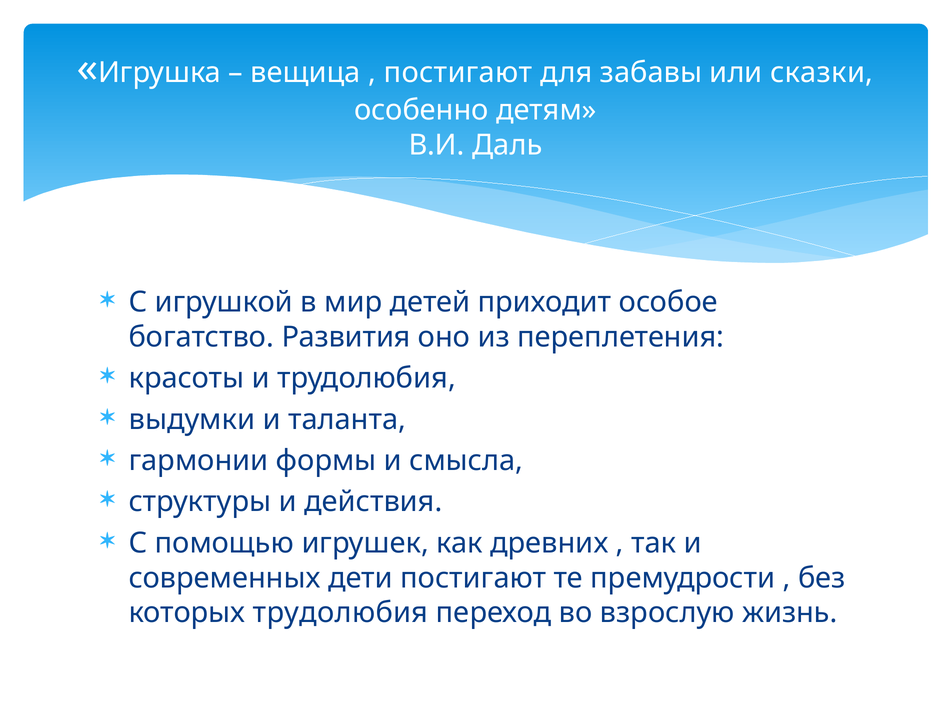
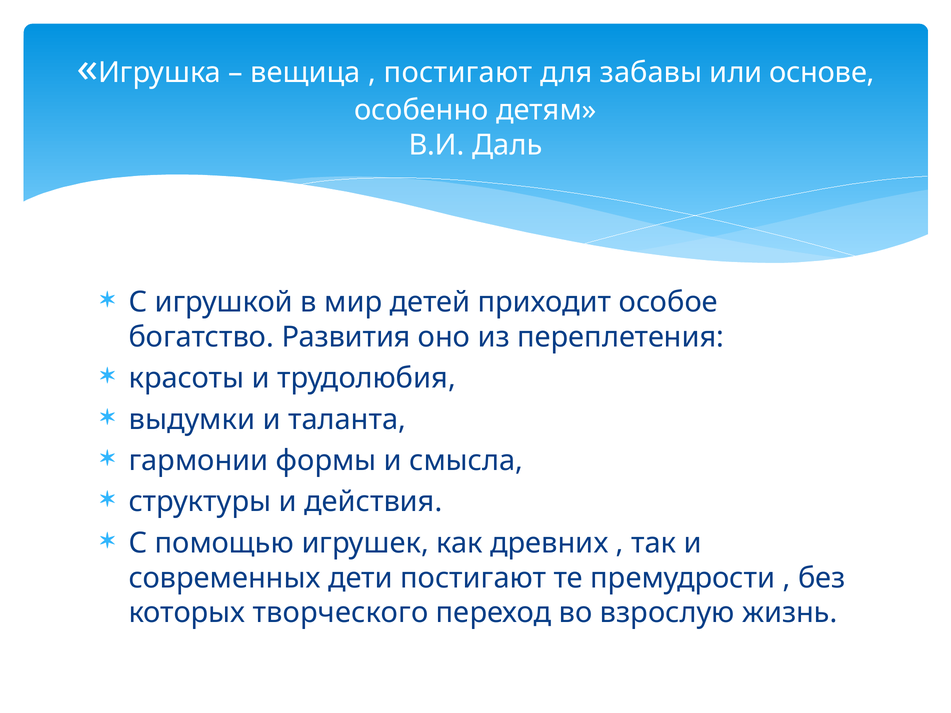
сказки: сказки -> основе
которых трудолюбия: трудолюбия -> творческого
